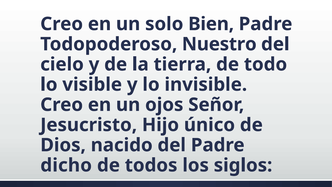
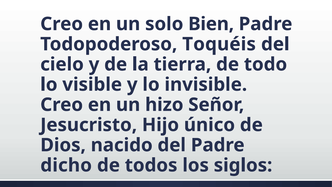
Nuestro: Nuestro -> Toquéis
ojos: ojos -> hizo
